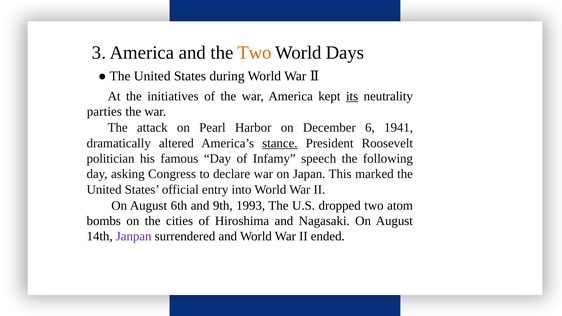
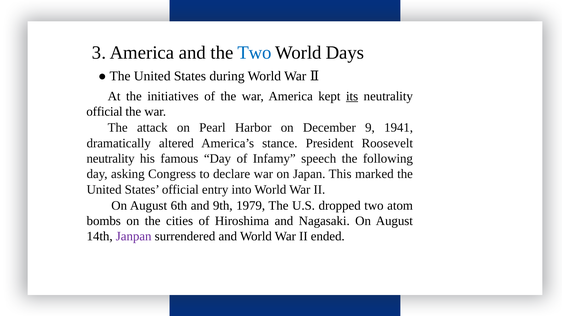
Two at (254, 53) colour: orange -> blue
parties at (104, 112): parties -> official
6: 6 -> 9
stance underline: present -> none
politician at (111, 159): politician -> neutrality
1993: 1993 -> 1979
